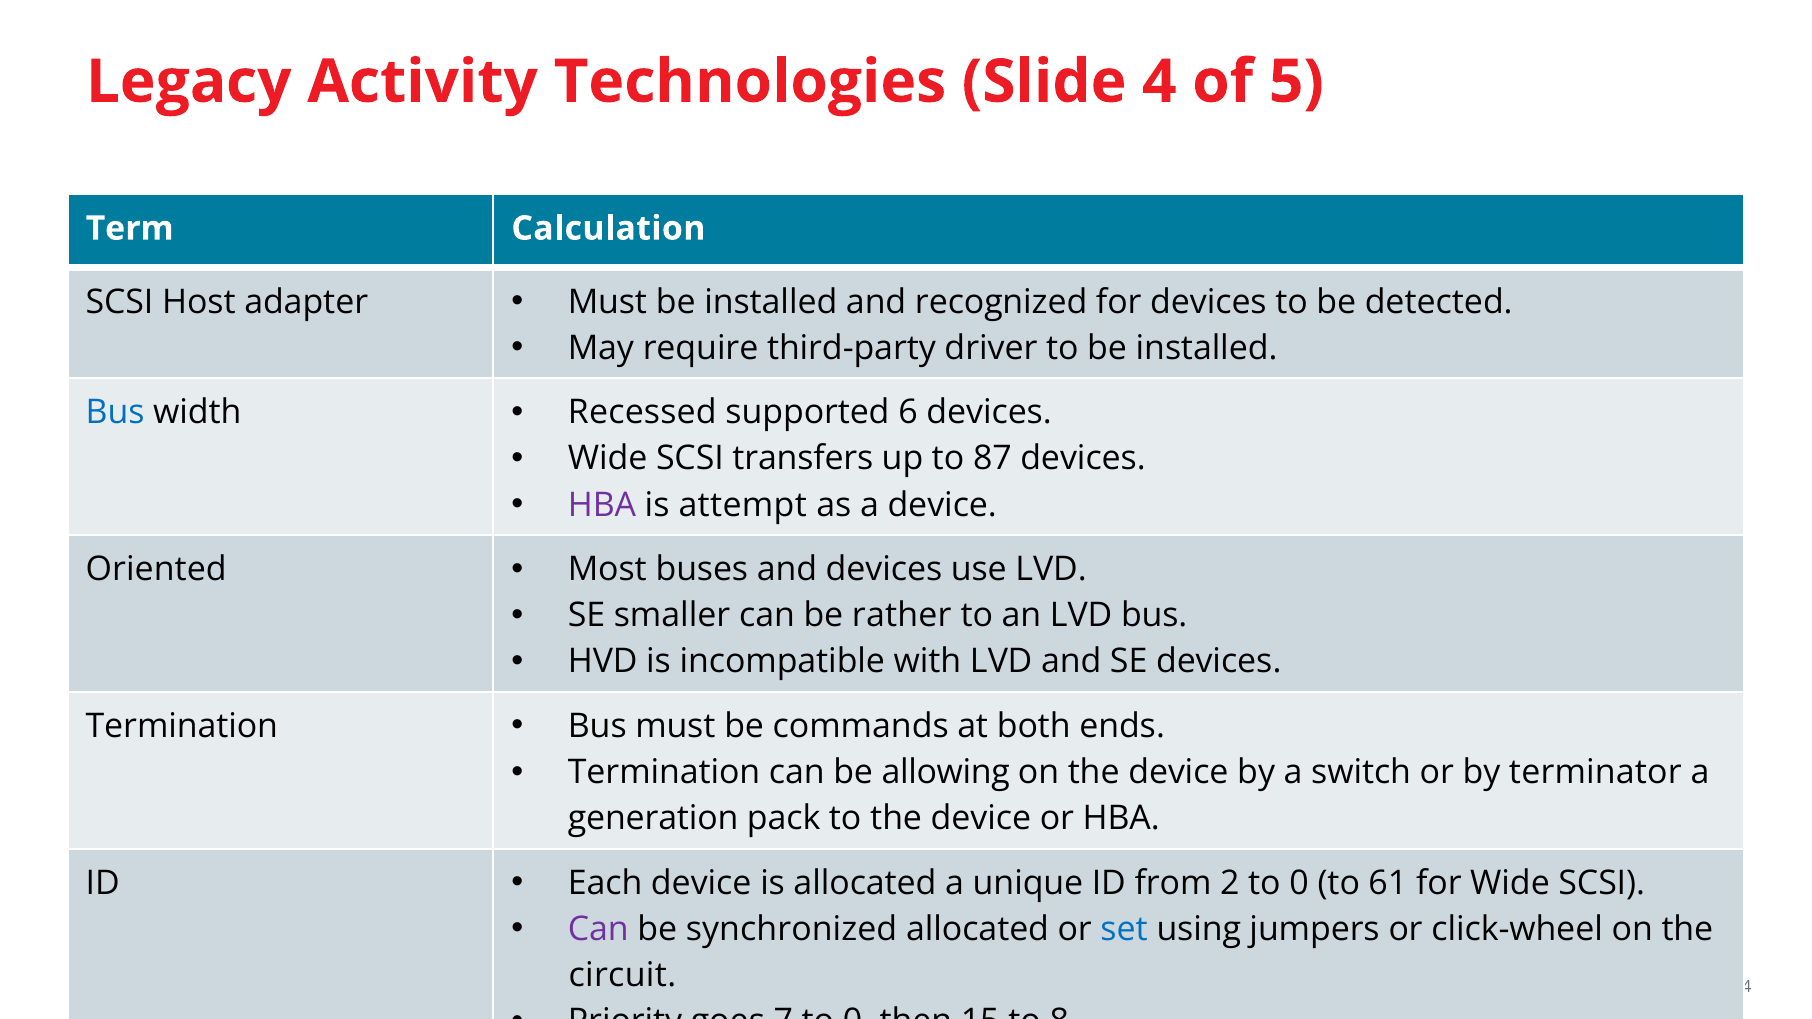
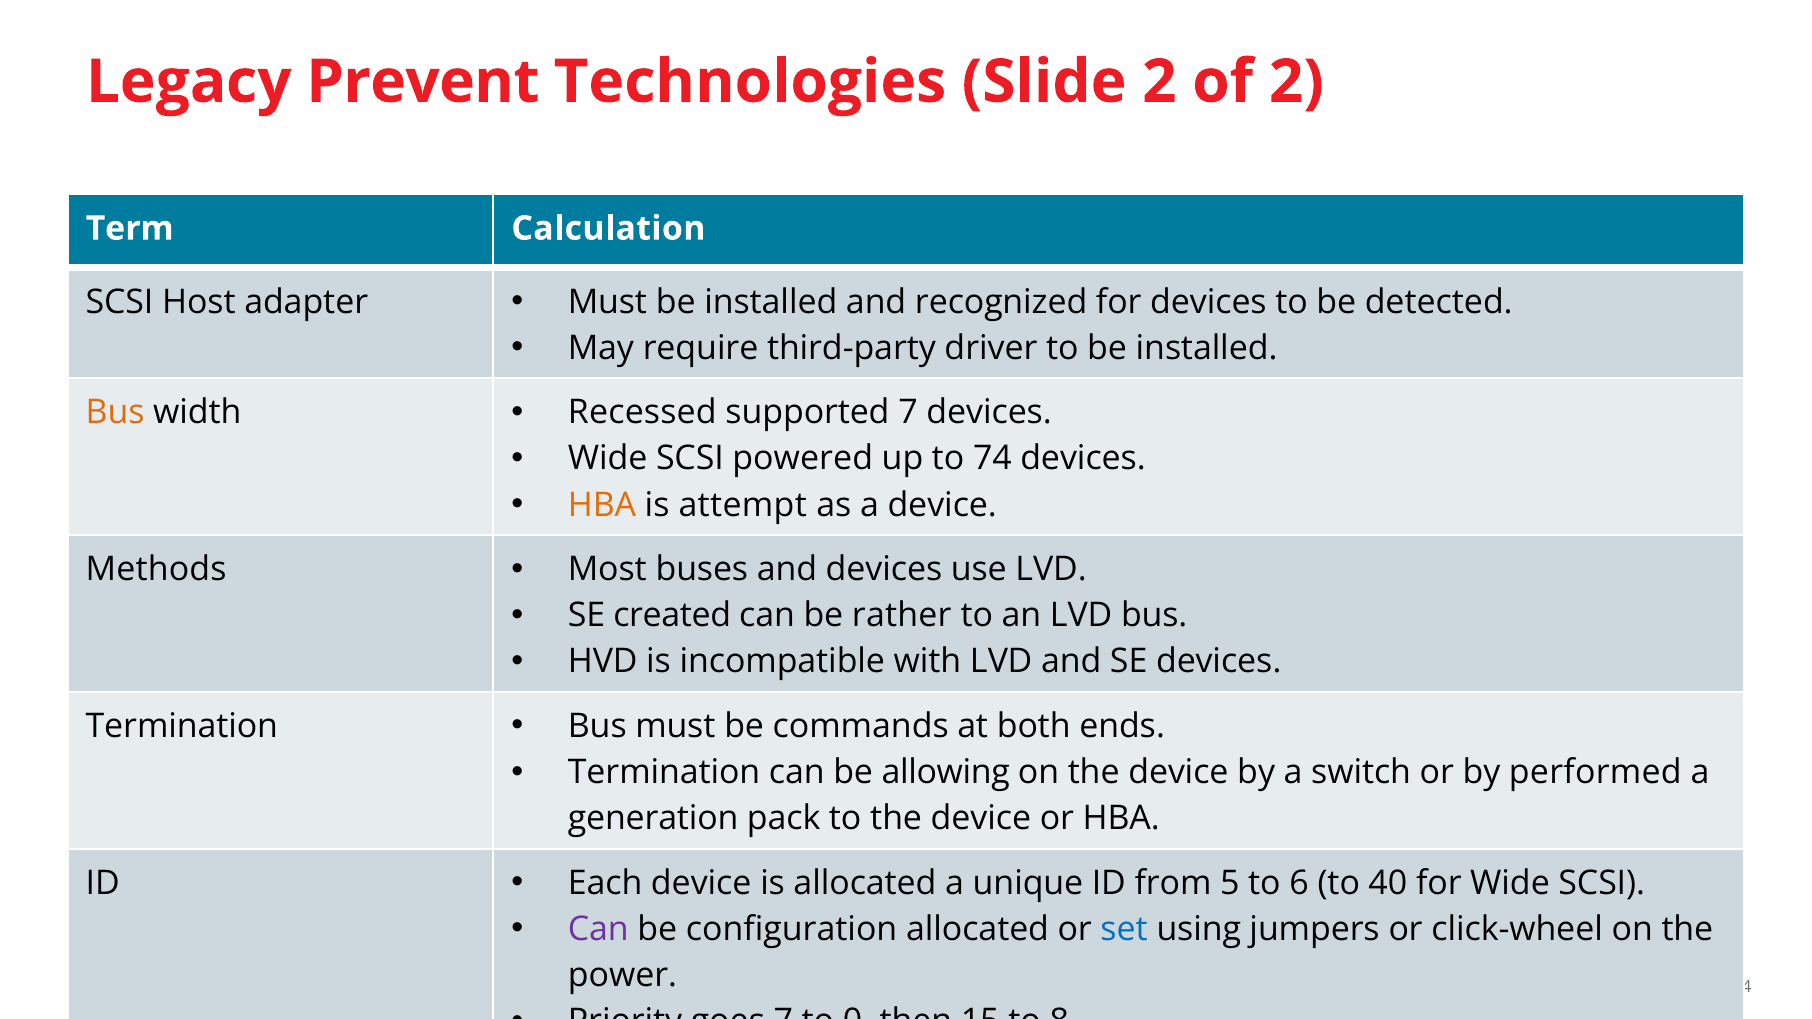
Activity: Activity -> Prevent
Slide 4: 4 -> 2
of 5: 5 -> 2
Bus at (115, 413) colour: blue -> orange
supported 6: 6 -> 7
transfers: transfers -> powered
87: 87 -> 74
HBA at (602, 505) colour: purple -> orange
Oriented: Oriented -> Methods
smaller: smaller -> created
terminator: terminator -> performed
2: 2 -> 5
0 at (1299, 883): 0 -> 6
61: 61 -> 40
synchronized: synchronized -> configuration
circuit: circuit -> power
